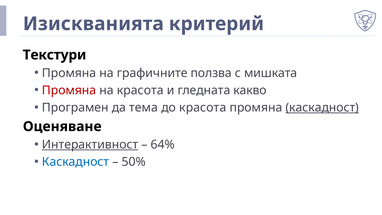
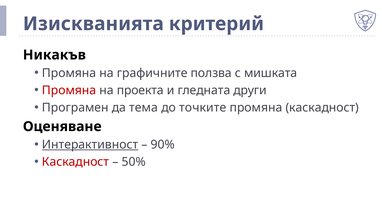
Текстури: Текстури -> Никакъв
на красота: красота -> проекта
какво: какво -> други
до красота: красота -> точките
каскадност at (322, 108) underline: present -> none
64%: 64% -> 90%
Каскадност at (76, 162) colour: blue -> red
